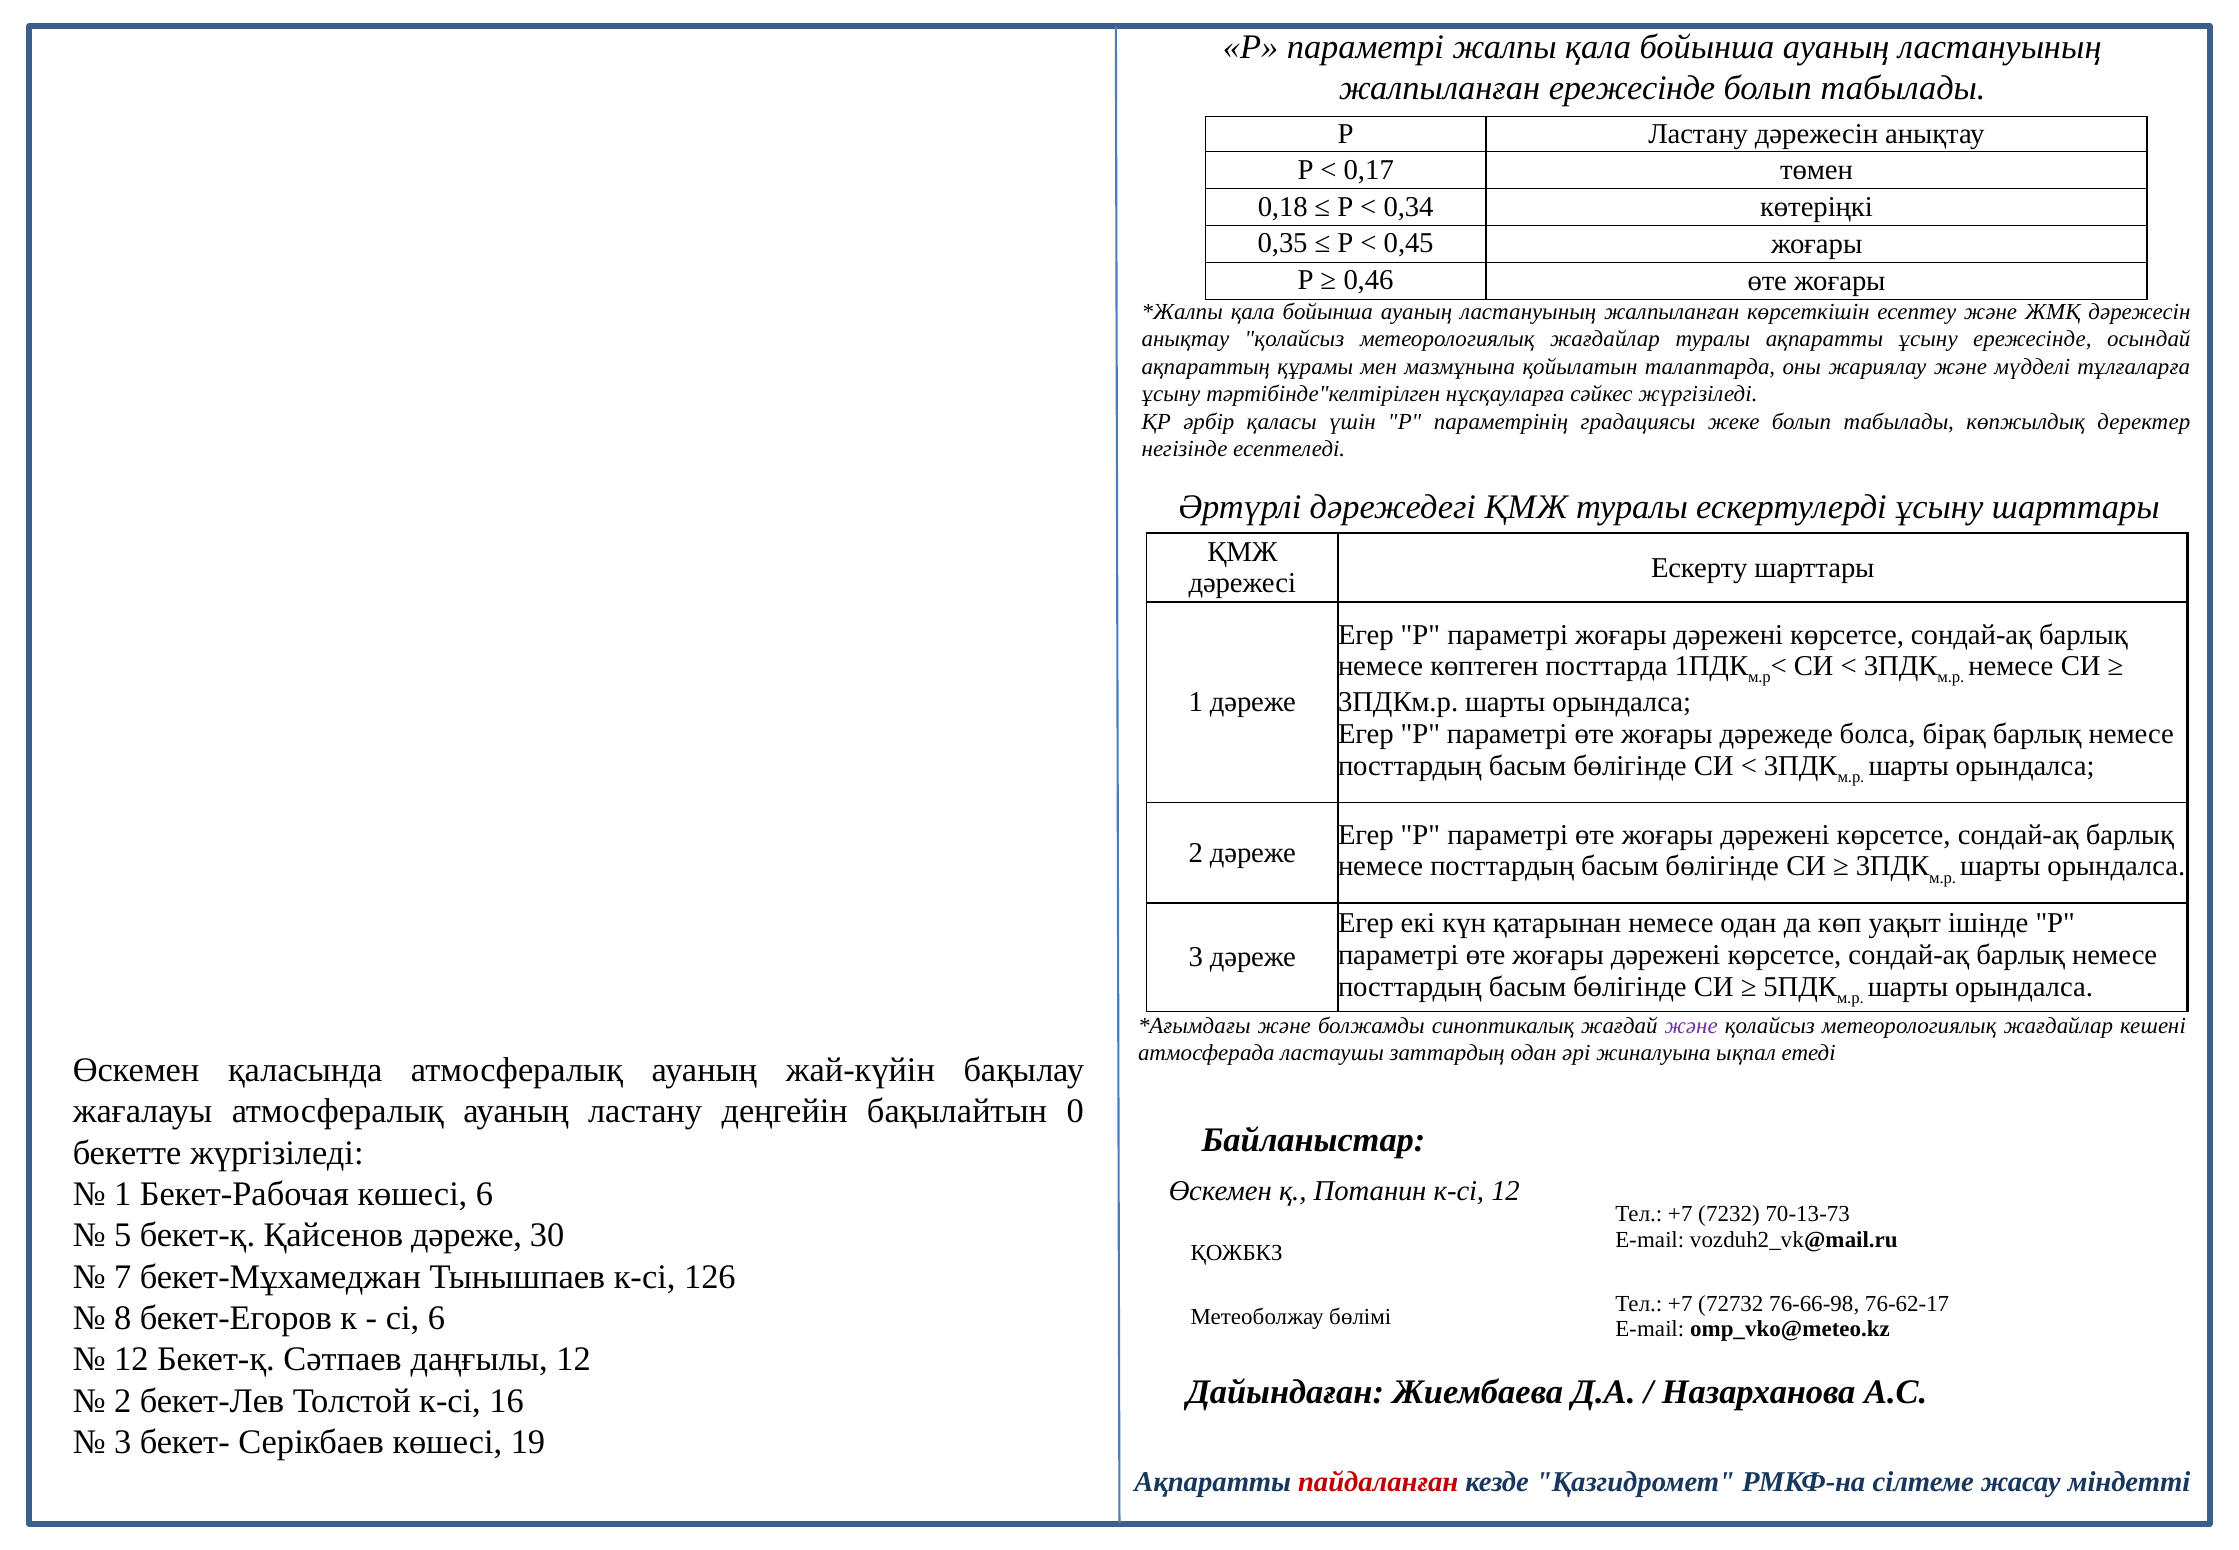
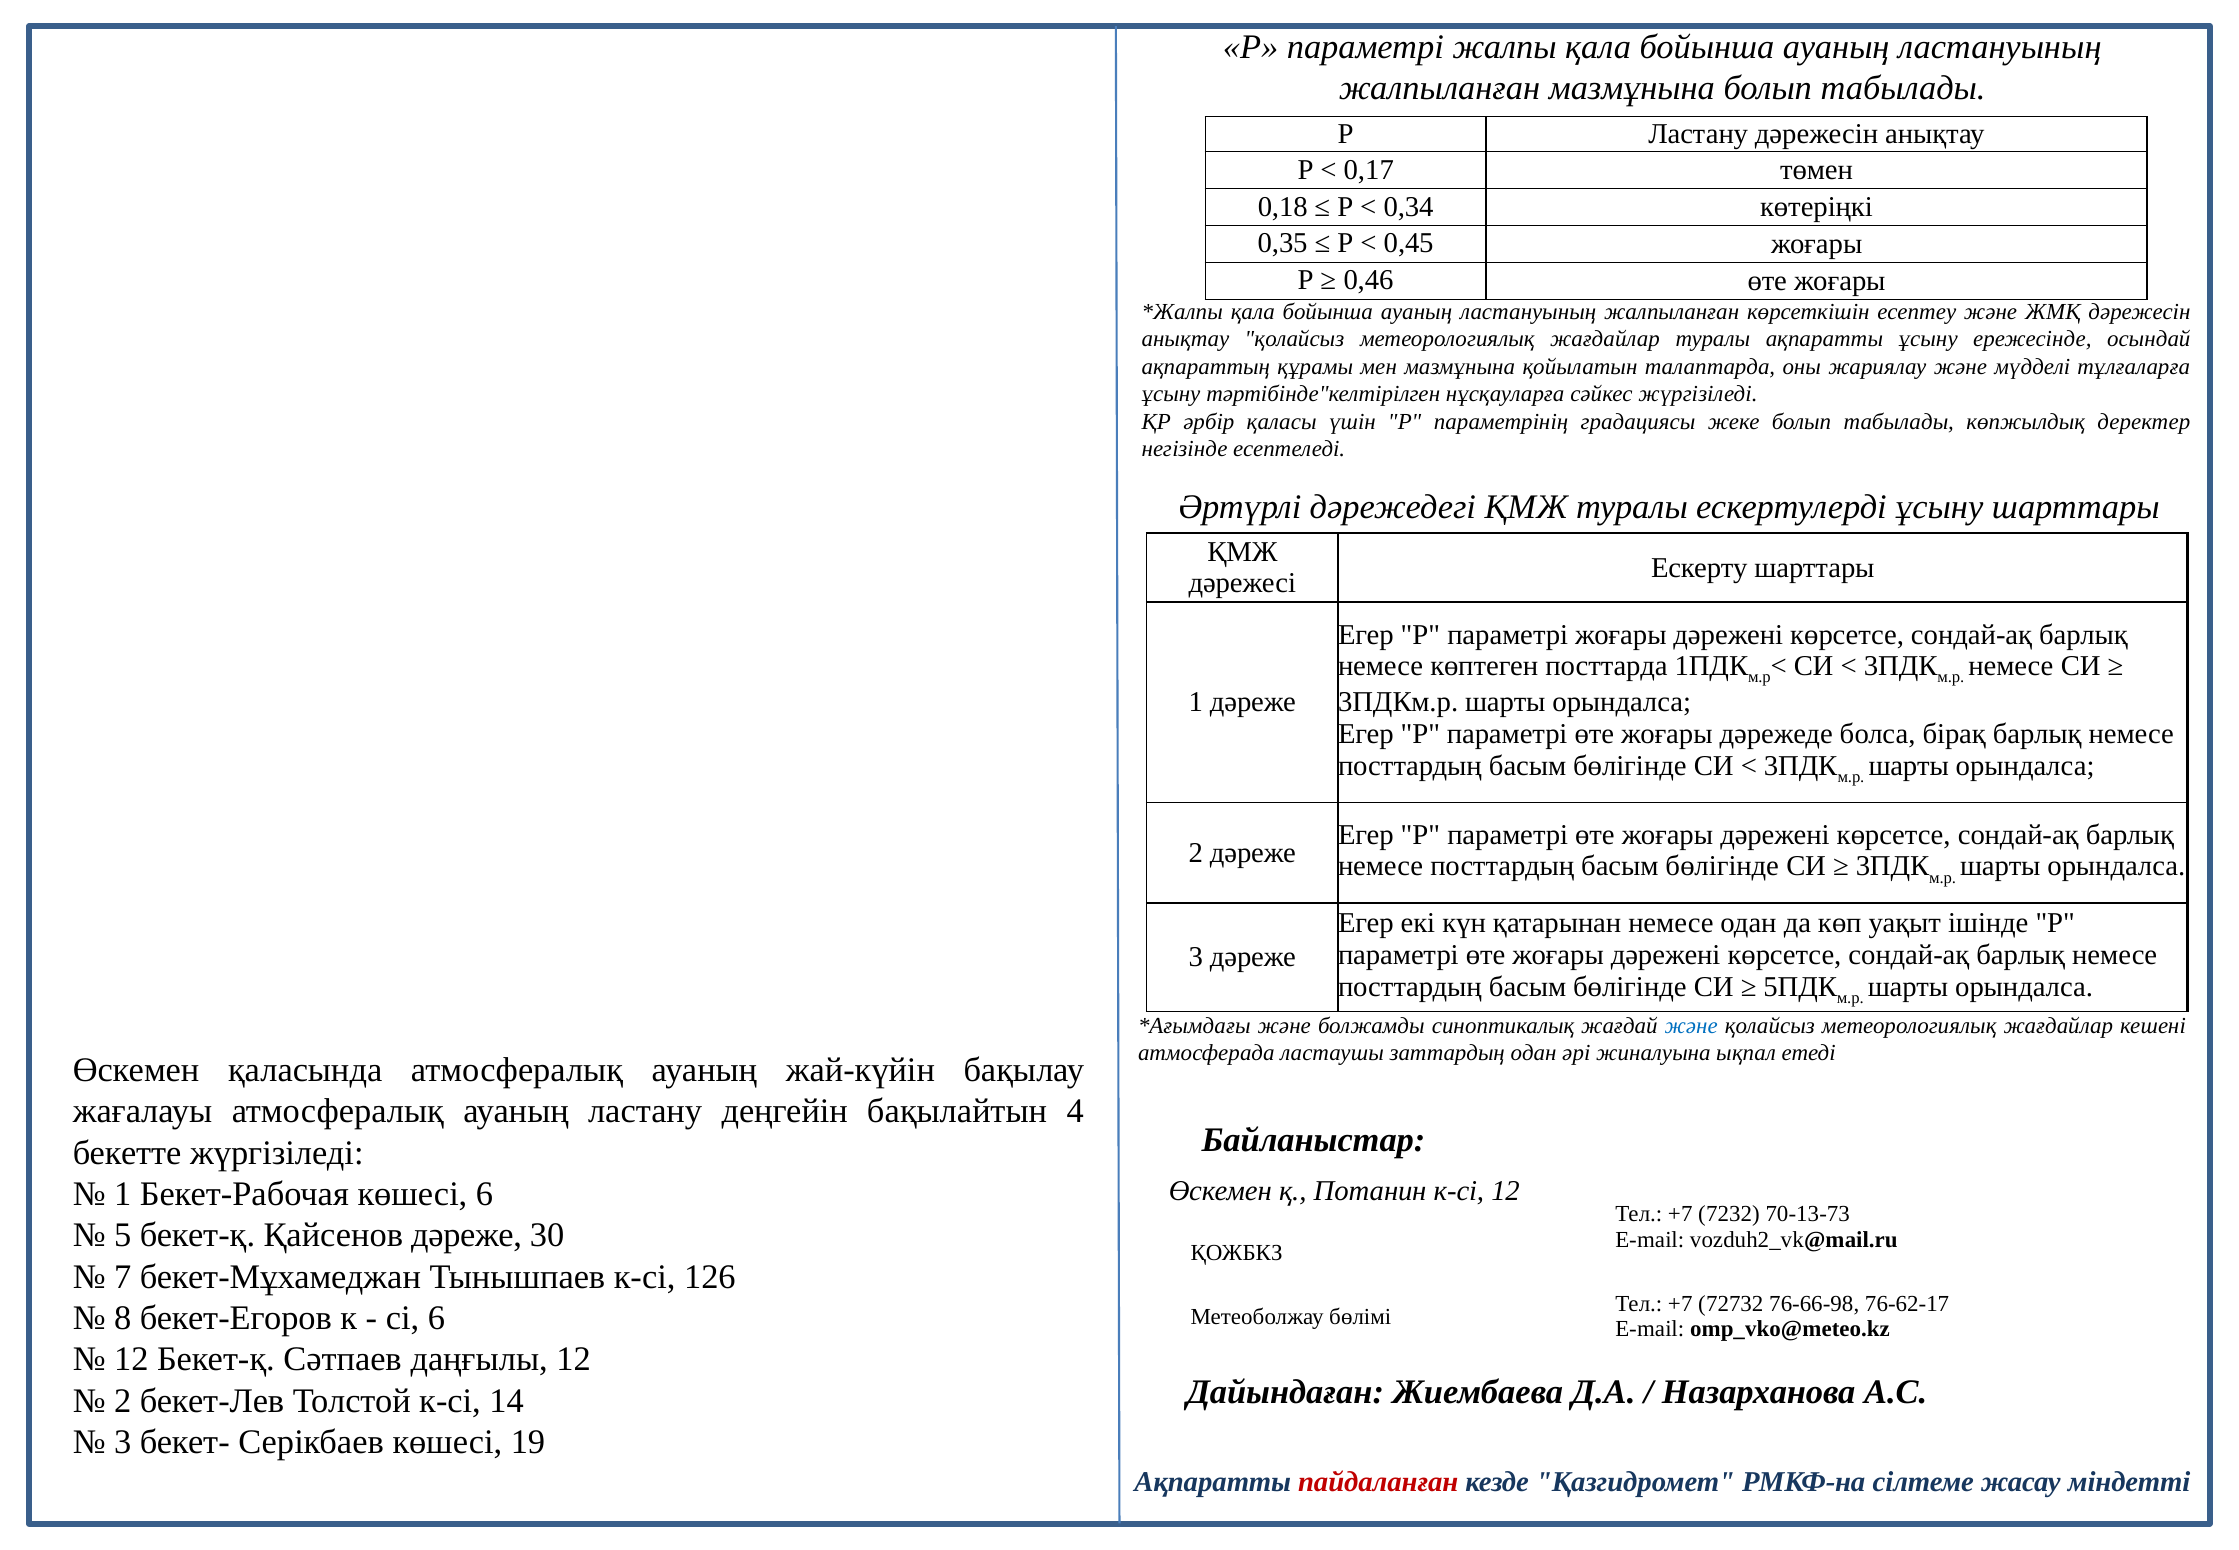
жалпыланған ережесінде: ережесінде -> мазмұнына
және at (1691, 1026) colour: purple -> blue
0: 0 -> 4
16: 16 -> 14
